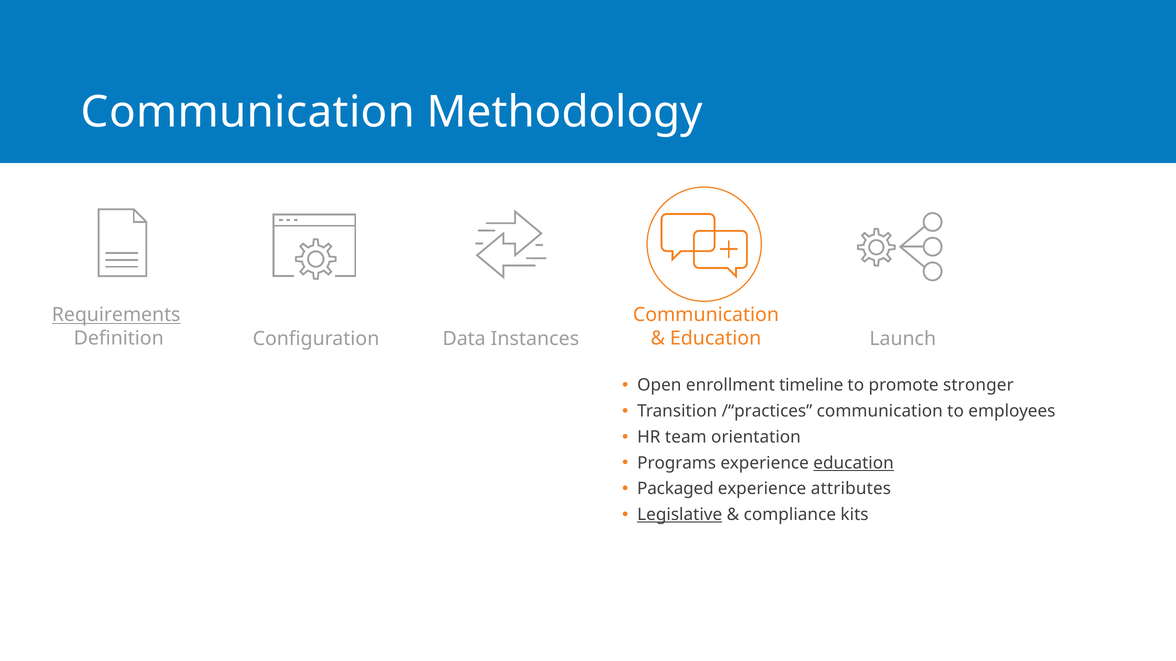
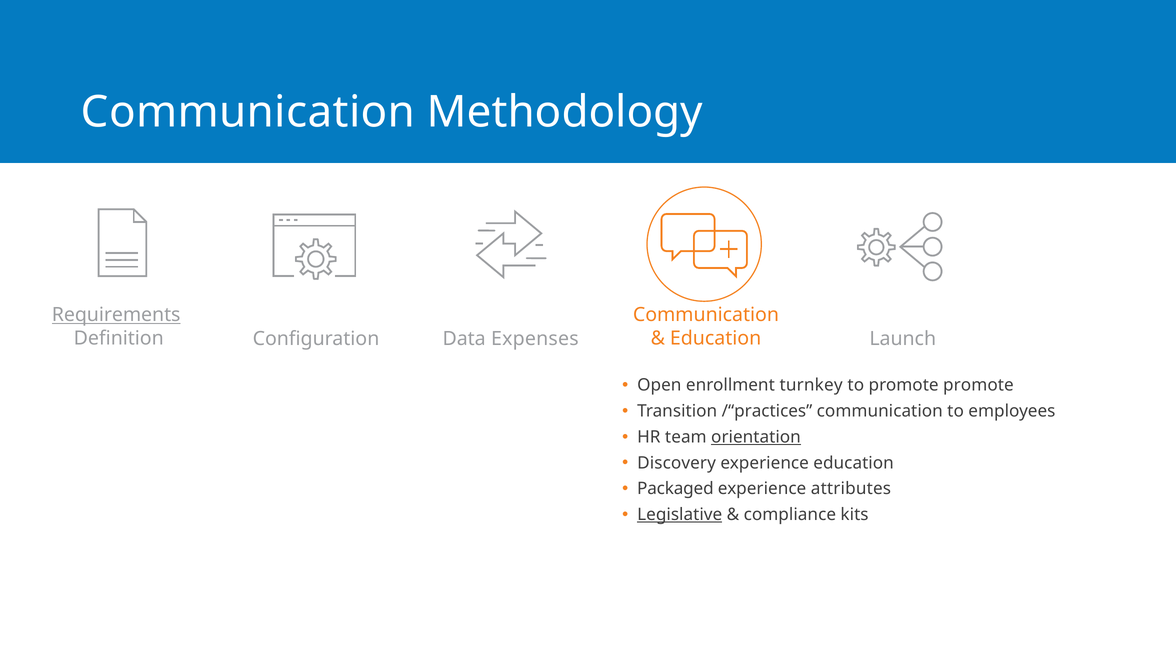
Instances: Instances -> Expenses
timeline: timeline -> turnkey
promote stronger: stronger -> promote
orientation underline: none -> present
Programs: Programs -> Discovery
education at (854, 463) underline: present -> none
